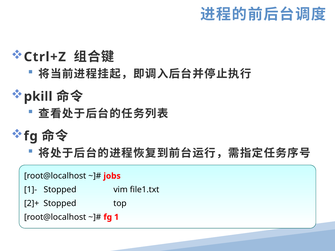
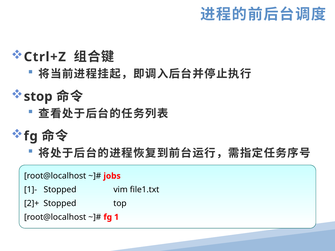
pkill: pkill -> stop
